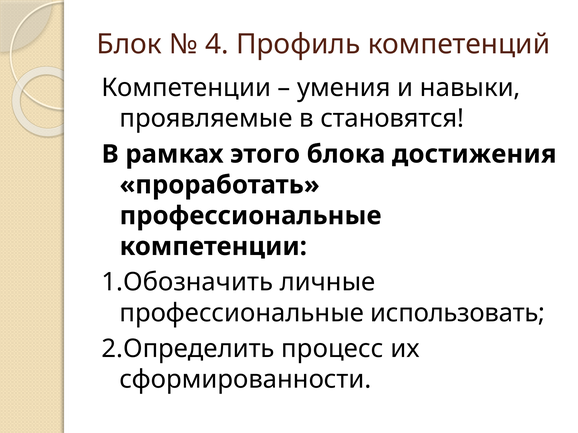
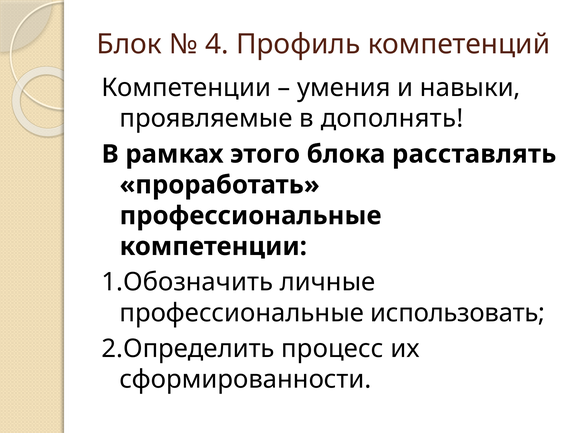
становятся: становятся -> дополнять
достижения: достижения -> расставлять
